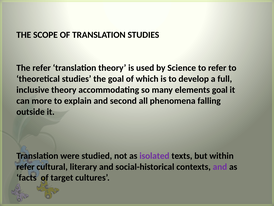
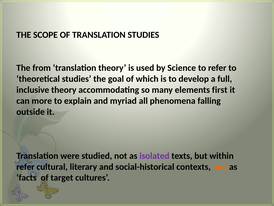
The refer: refer -> from
elements goal: goal -> first
second: second -> myriad
and at (220, 166) colour: purple -> orange
